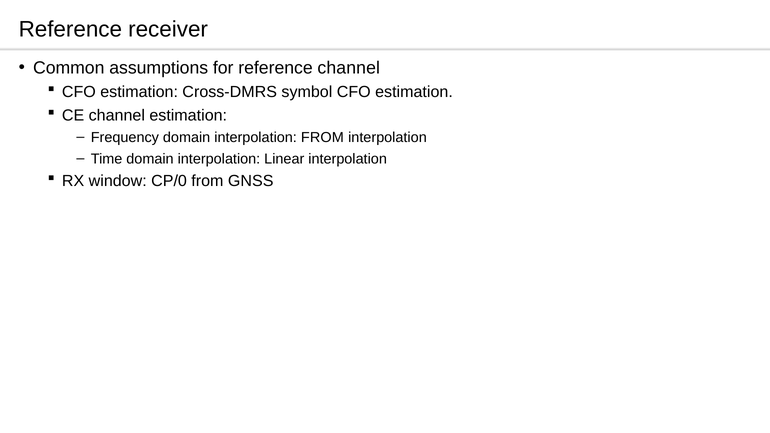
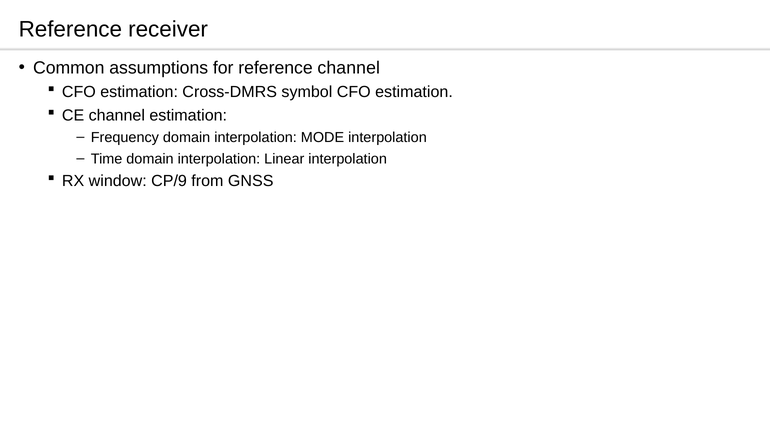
interpolation FROM: FROM -> MODE
CP/0: CP/0 -> CP/9
